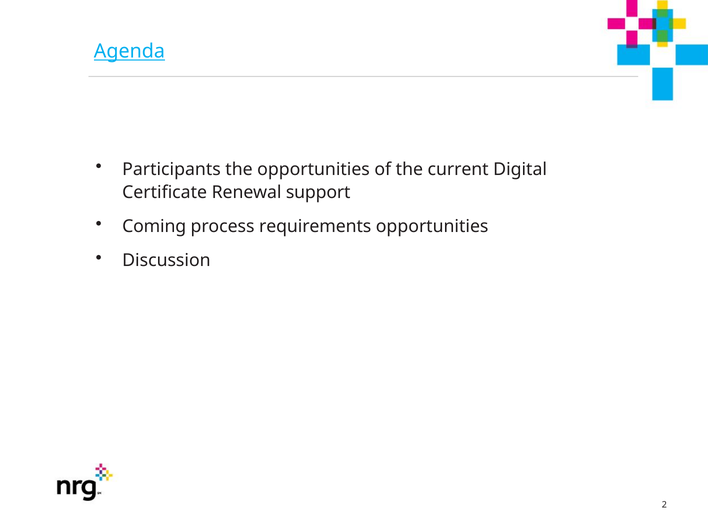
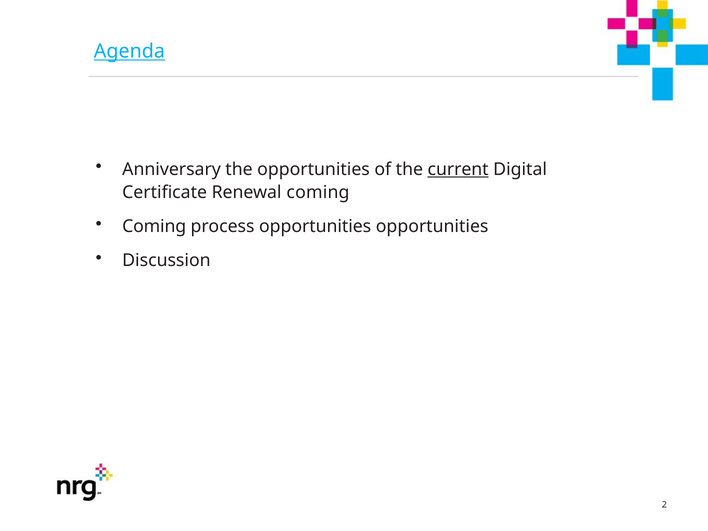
Participants: Participants -> Anniversary
current underline: none -> present
Renewal support: support -> coming
process requirements: requirements -> opportunities
